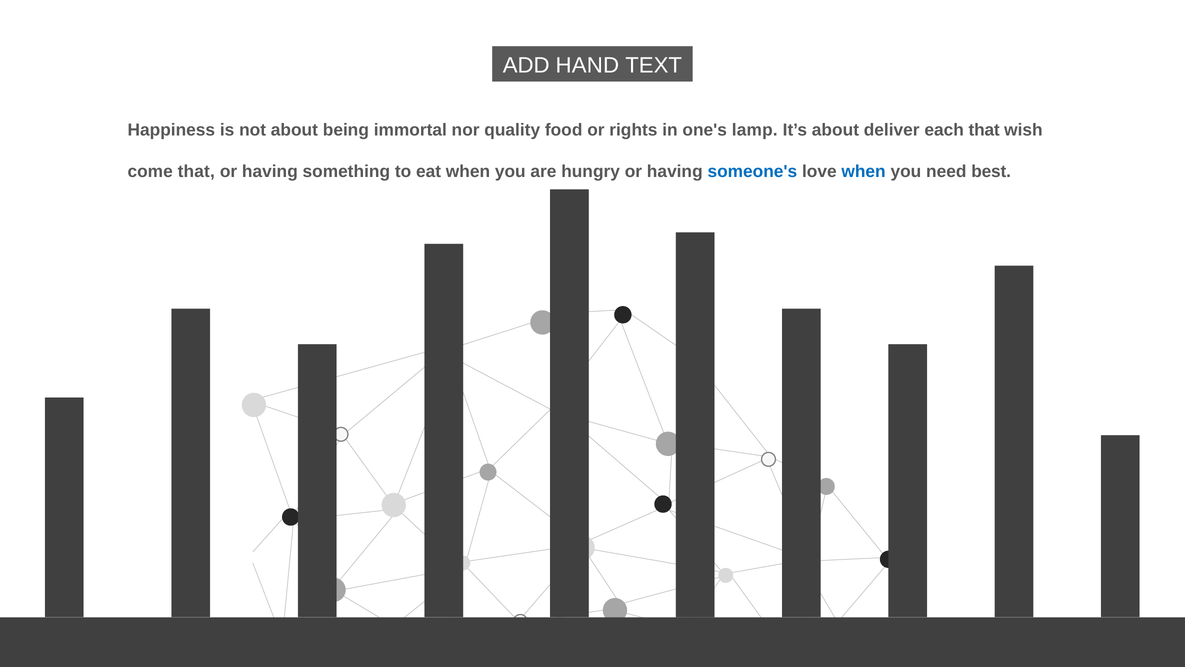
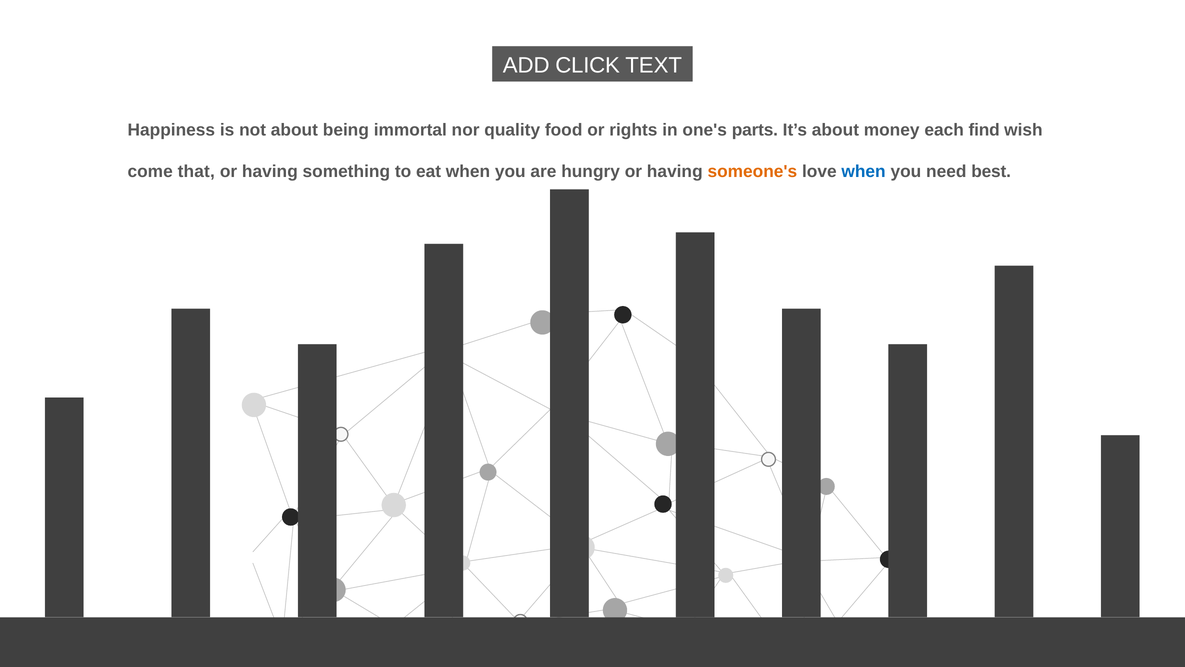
HAND: HAND -> CLICK
lamp: lamp -> parts
deliver: deliver -> money
each that: that -> find
someone's colour: blue -> orange
